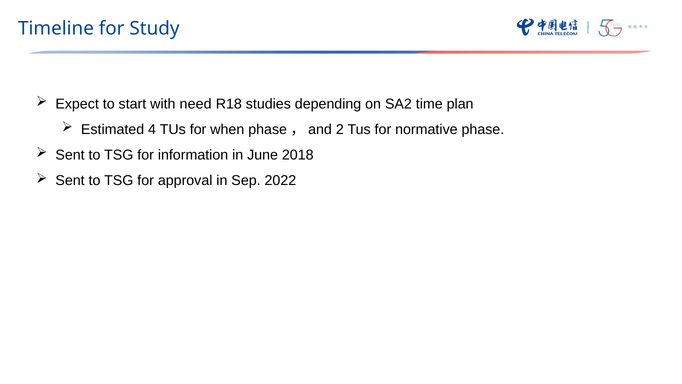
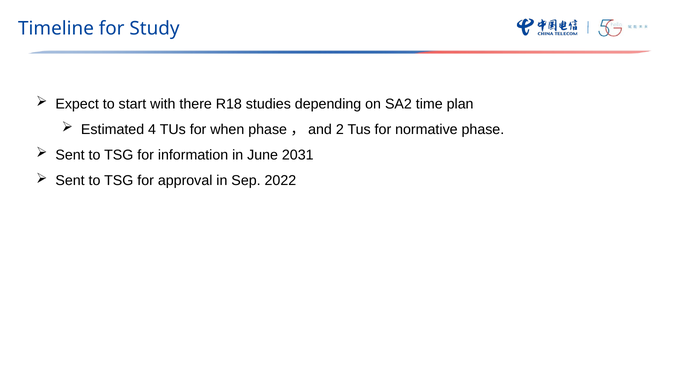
need: need -> there
2018: 2018 -> 2031
